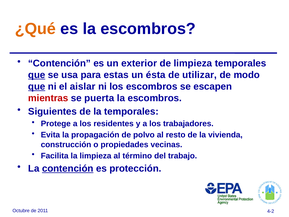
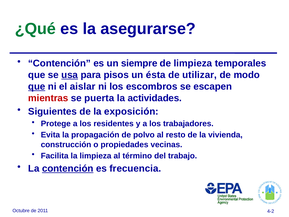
¿Qué colour: orange -> green
es la escombros: escombros -> asegurarse
exterior: exterior -> siempre
que at (37, 75) underline: present -> none
usa underline: none -> present
estas: estas -> pisos
escombros at (155, 98): escombros -> actividades
la temporales: temporales -> exposición
protección: protección -> frecuencia
